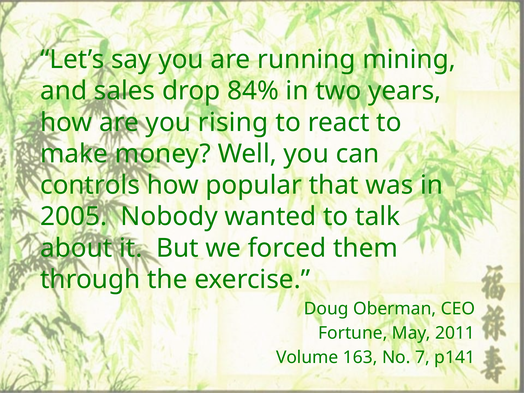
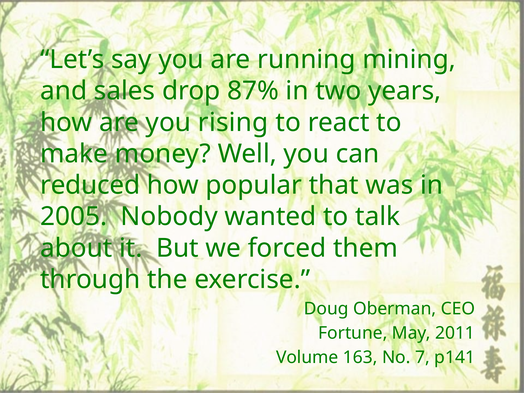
84%: 84% -> 87%
controls: controls -> reduced
